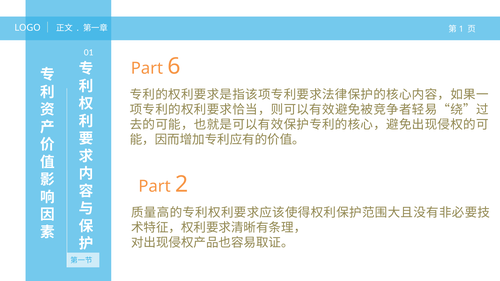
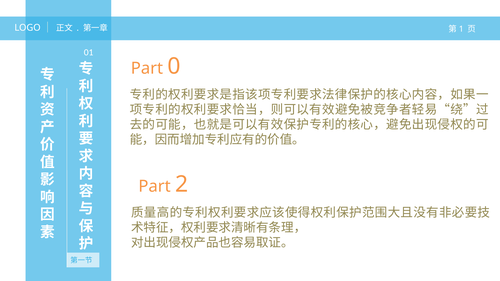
6: 6 -> 0
